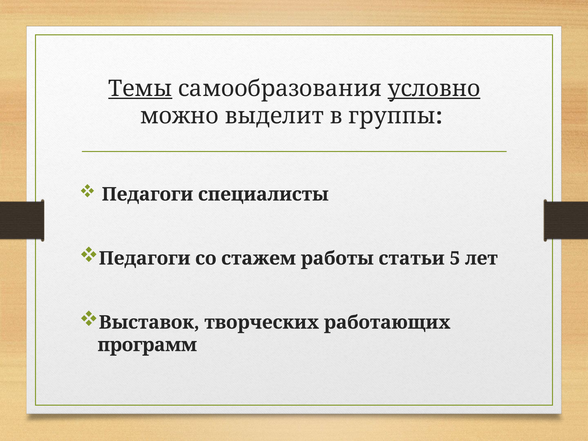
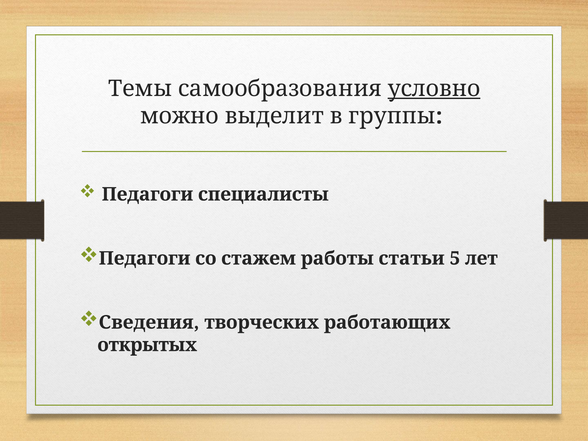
Темы underline: present -> none
Выставок: Выставок -> Сведения
программ: программ -> открытых
